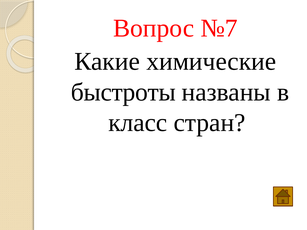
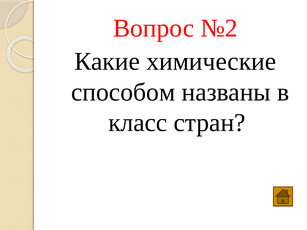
№7: №7 -> №2
быстроты: быстроты -> способом
